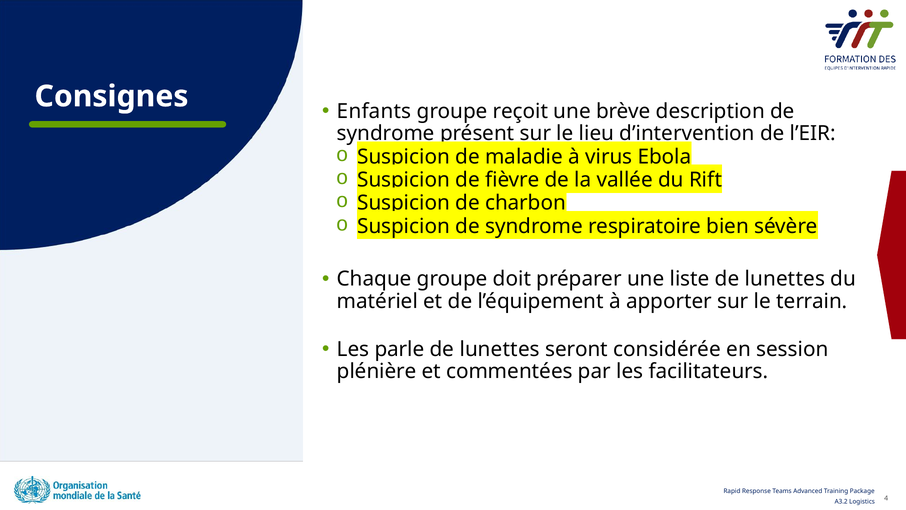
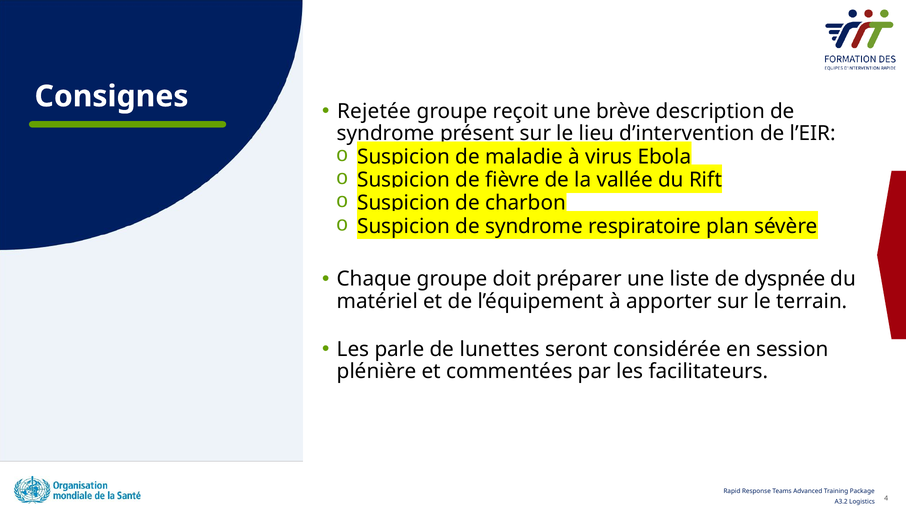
Enfants: Enfants -> Rejetée
bien: bien -> plan
liste de lunettes: lunettes -> dyspnée
